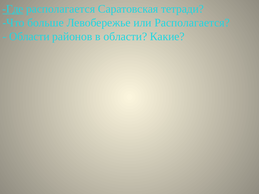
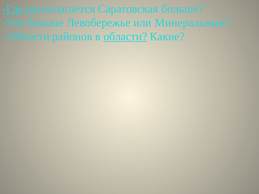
Саратовская тетради: тетради -> больше
или Располагается: Располагается -> Минеральные
области at (125, 37) underline: none -> present
